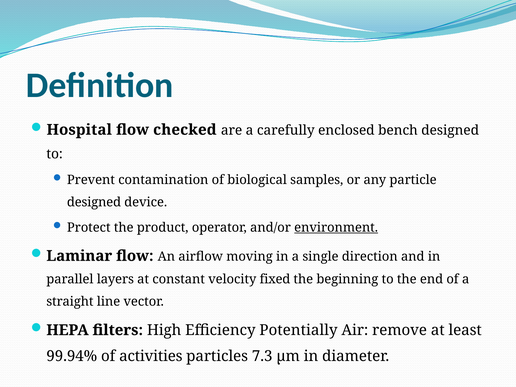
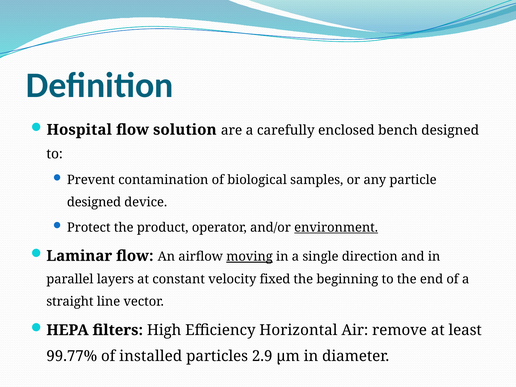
checked: checked -> solution
moving underline: none -> present
Potentially: Potentially -> Horizontal
99.94%: 99.94% -> 99.77%
activities: activities -> installed
7.3: 7.3 -> 2.9
